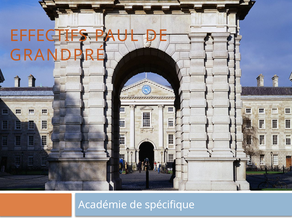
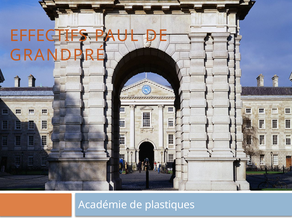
spécifique: spécifique -> plastiques
